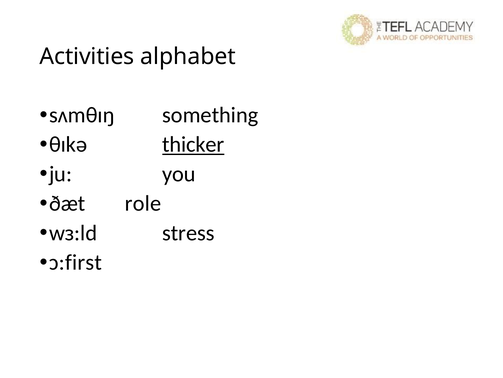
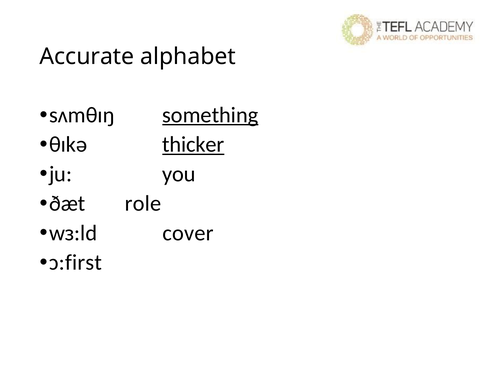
Activities: Activities -> Accurate
something underline: none -> present
stress: stress -> cover
